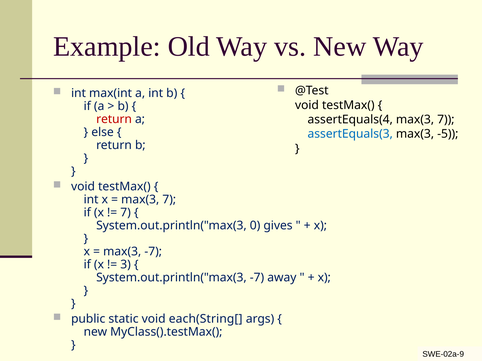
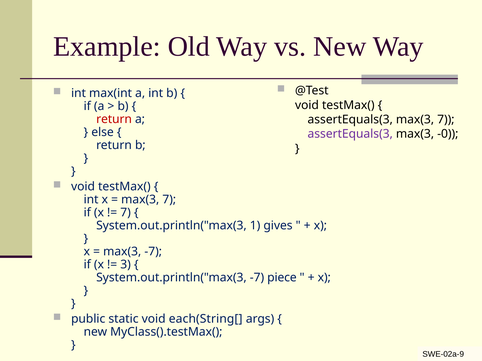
assertEquals(4 at (350, 120): assertEquals(4 -> assertEquals(3
assertEquals(3 at (350, 134) colour: blue -> purple
-5: -5 -> -0
0: 0 -> 1
away: away -> piece
